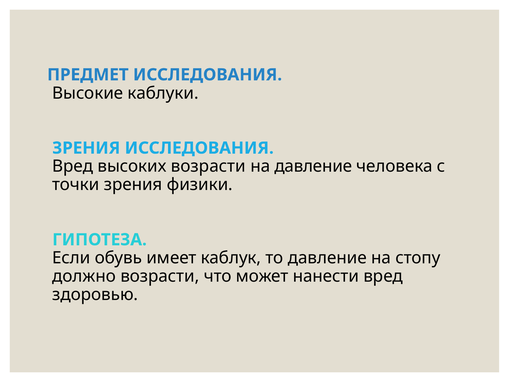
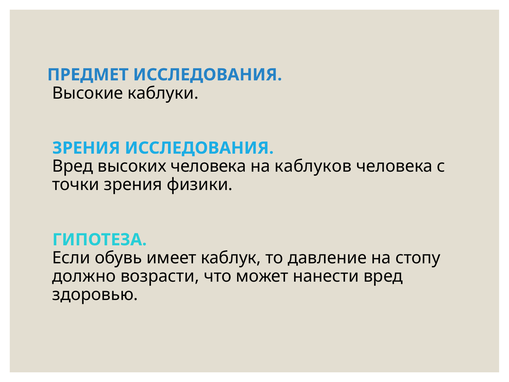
высоких возрасти: возрасти -> человека
на давление: давление -> каблуков
